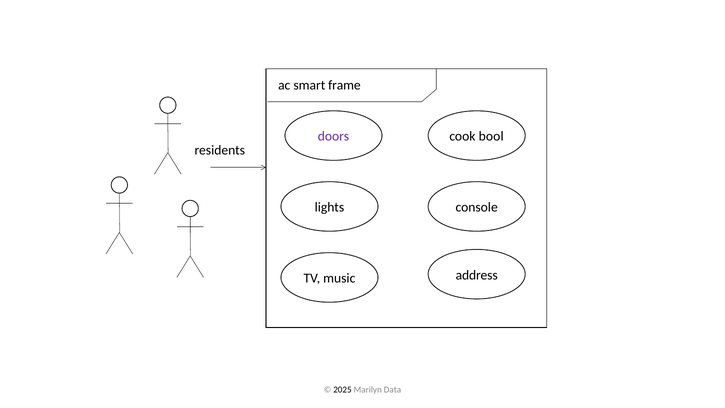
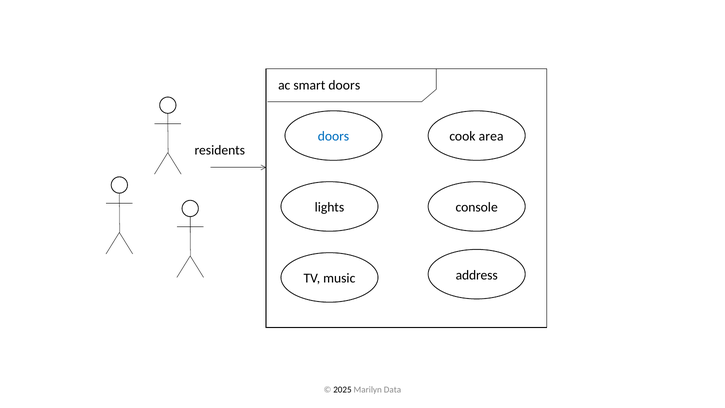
smart frame: frame -> doors
doors at (333, 136) colour: purple -> blue
bool: bool -> area
